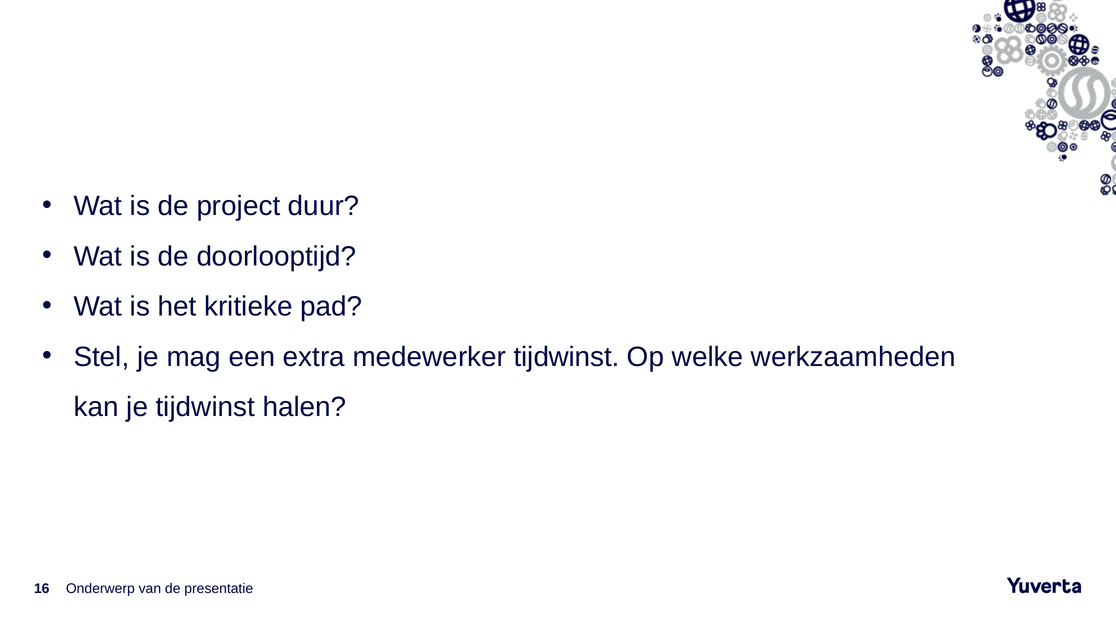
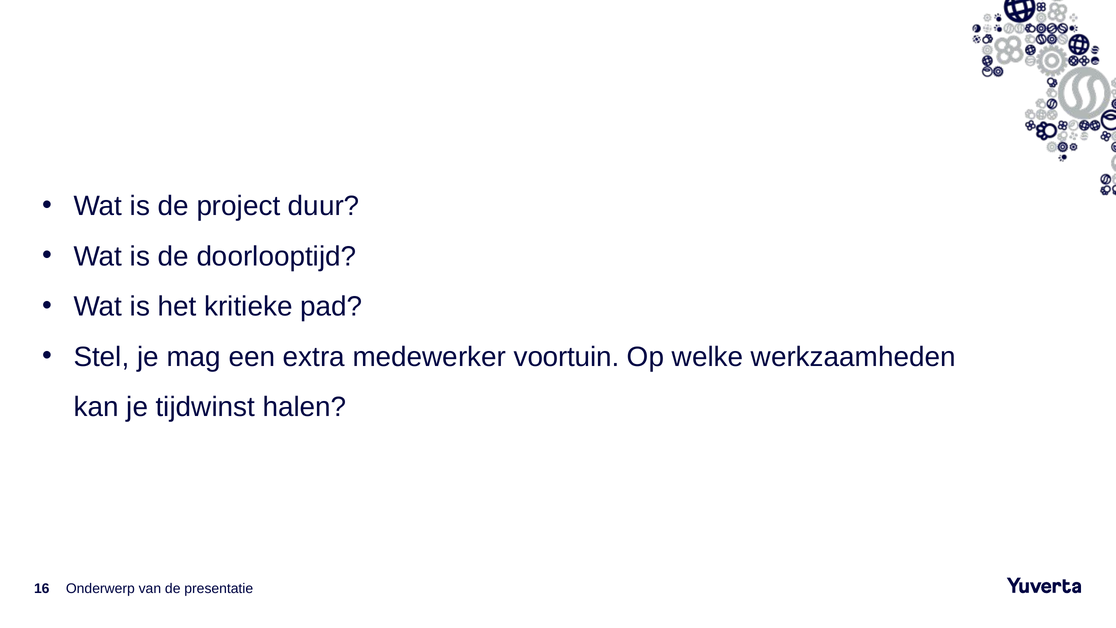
medewerker tijdwinst: tijdwinst -> voortuin
